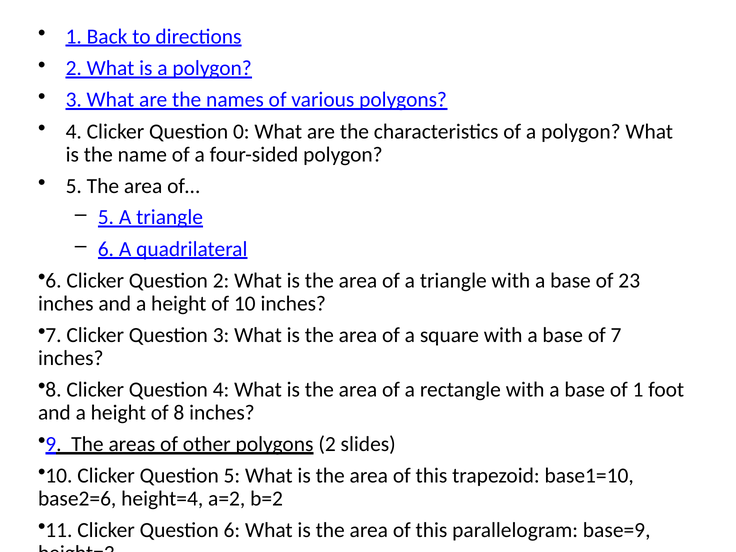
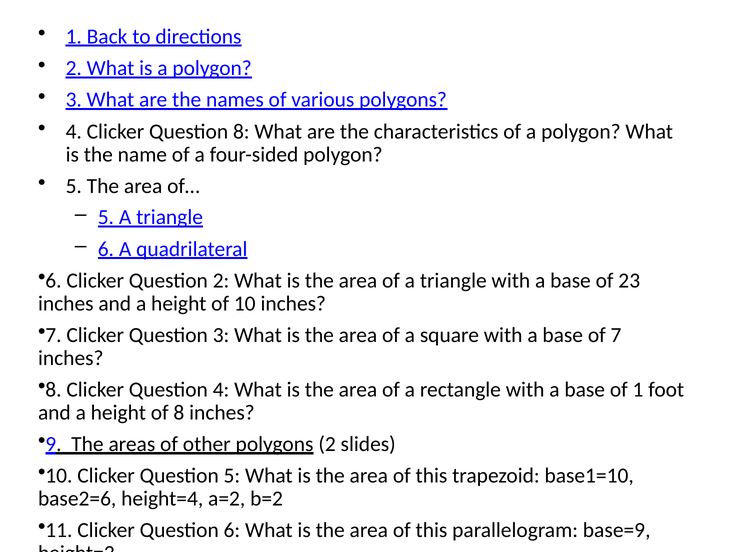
Question 0: 0 -> 8
